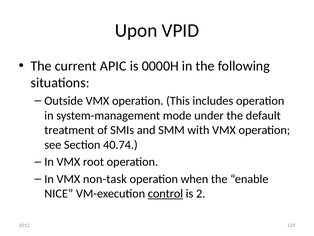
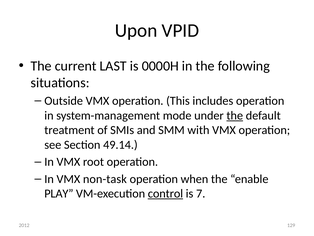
APIC: APIC -> LAST
the at (235, 115) underline: none -> present
40.74: 40.74 -> 49.14
NICE: NICE -> PLAY
2: 2 -> 7
